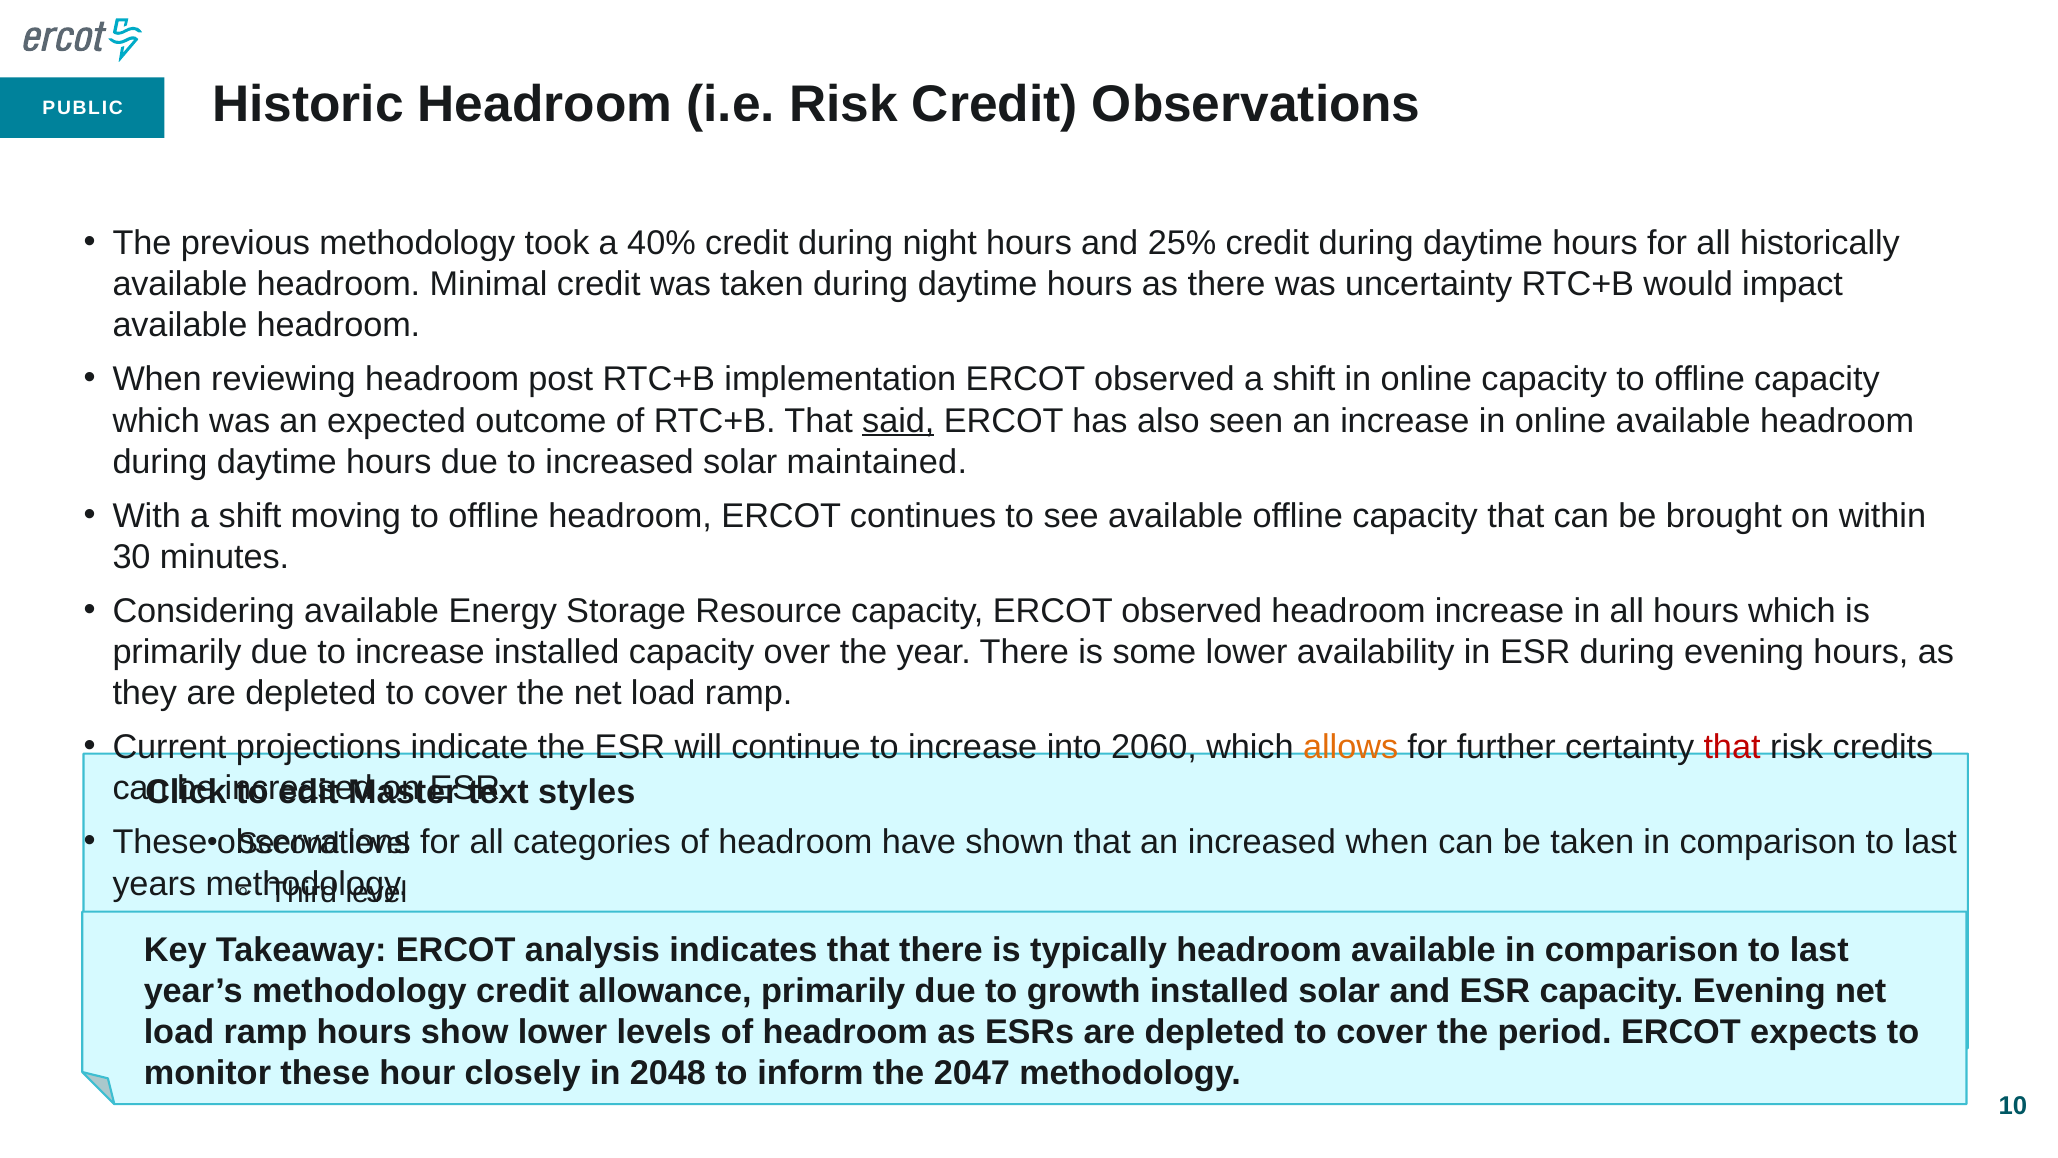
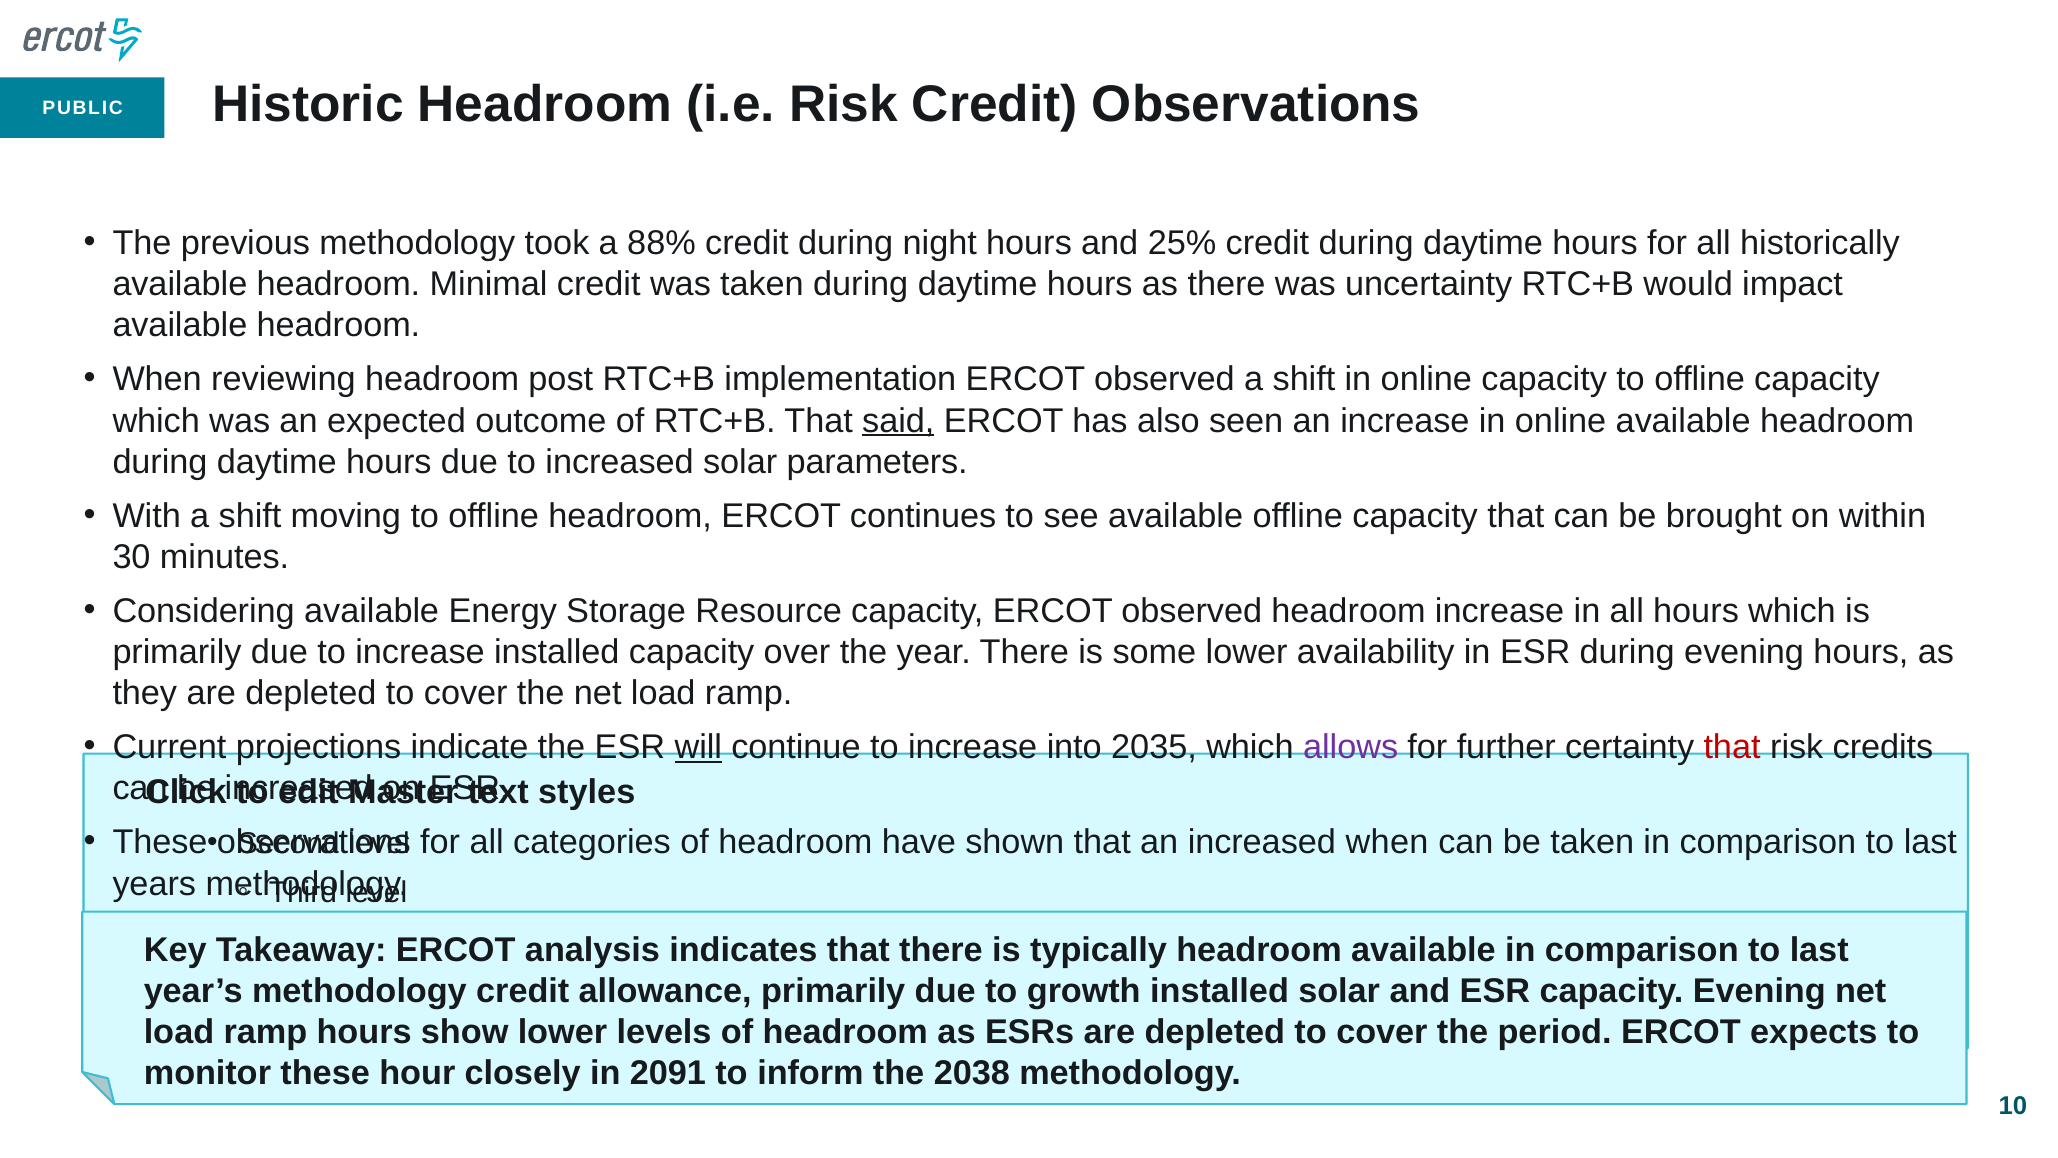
40%: 40% -> 88%
maintained: maintained -> parameters
will underline: none -> present
2060: 2060 -> 2035
allows colour: orange -> purple
2048: 2048 -> 2091
2047: 2047 -> 2038
